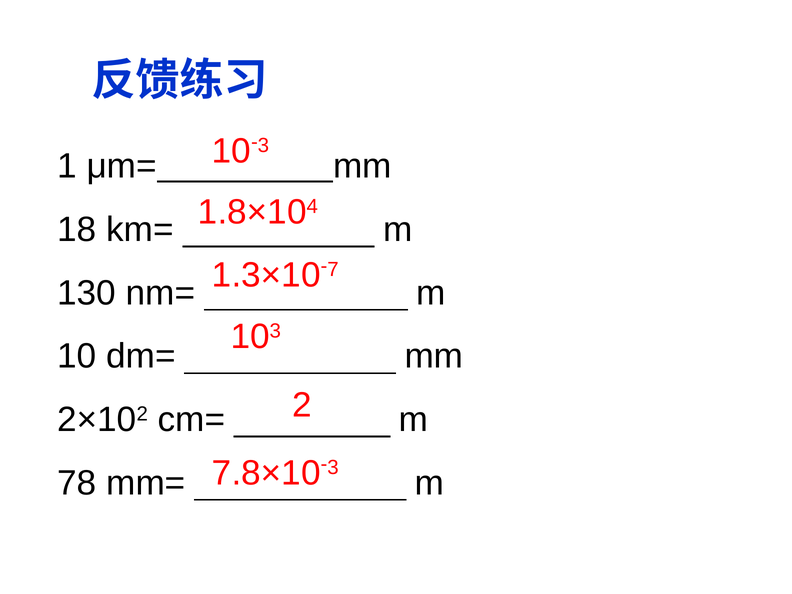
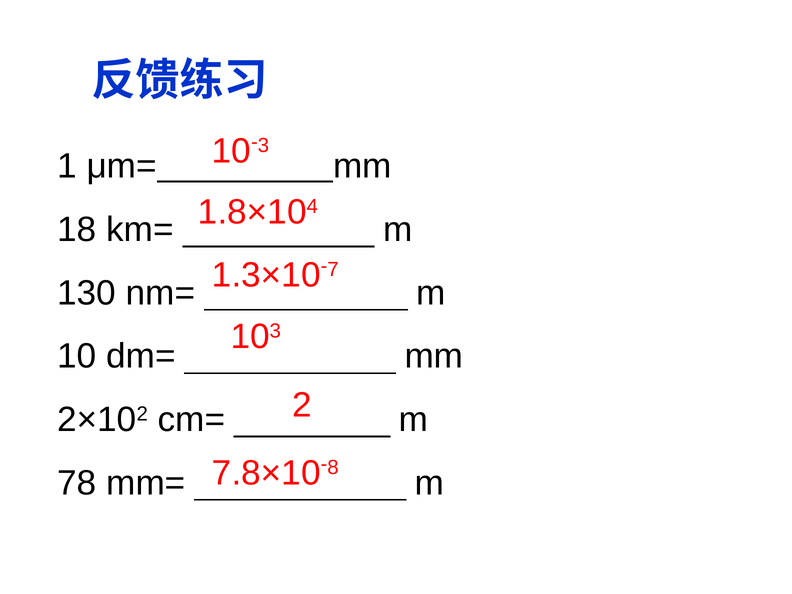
3 at (333, 467): 3 -> 8
